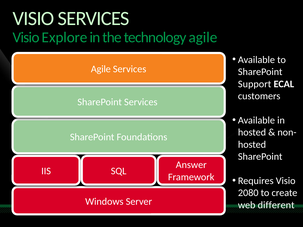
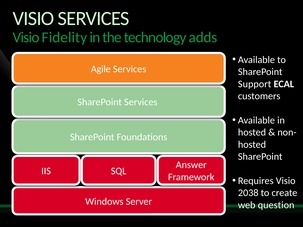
Explore: Explore -> Fidelity
technology agile: agile -> adds
2080: 2080 -> 2038
different: different -> question
